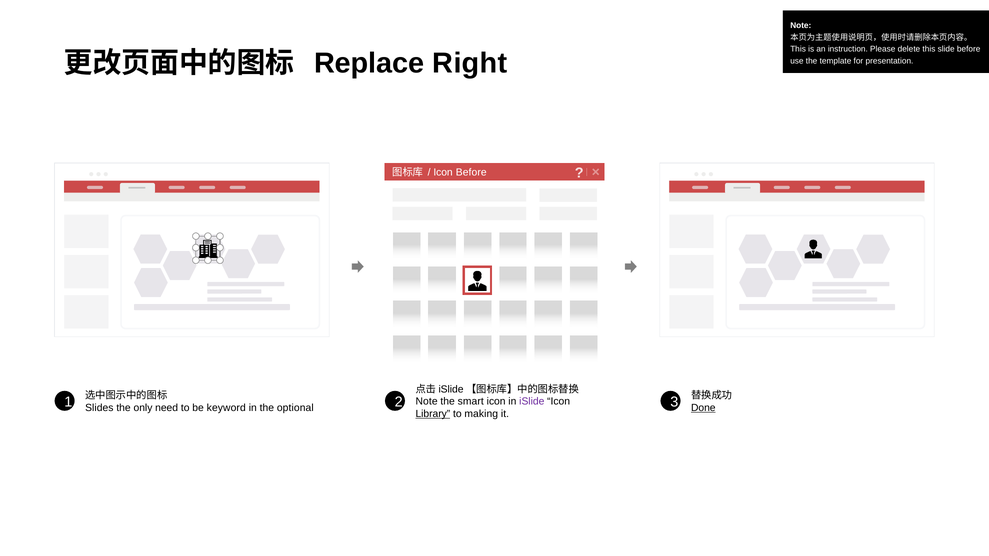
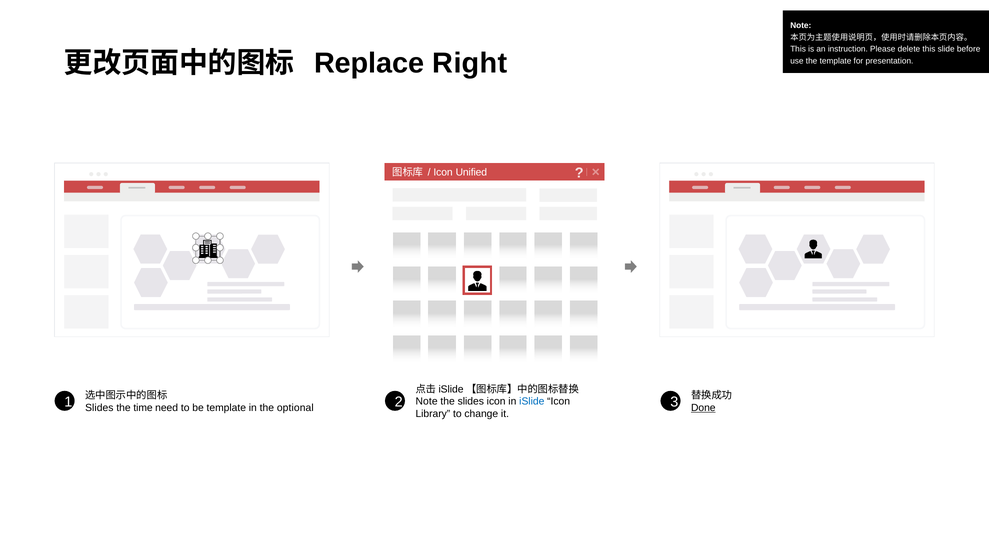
Icon Before: Before -> Unified
the smart: smart -> slides
iSlide colour: purple -> blue
only: only -> time
be keyword: keyword -> template
Library underline: present -> none
making: making -> change
